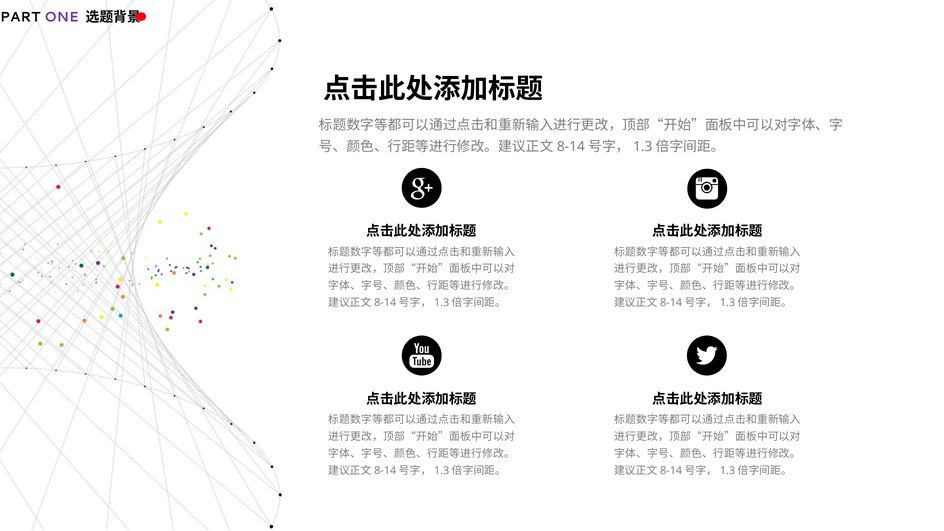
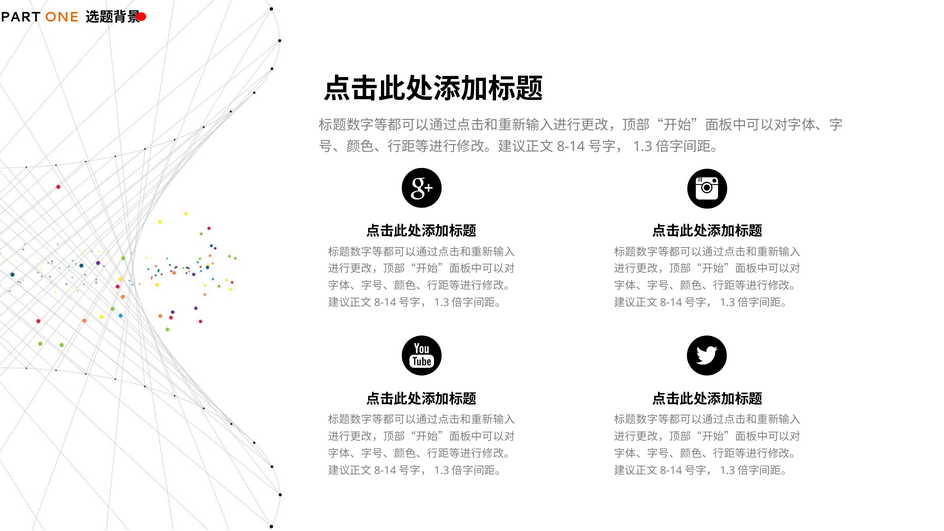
ONE colour: purple -> orange
